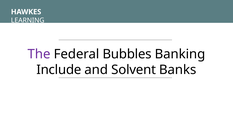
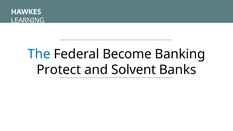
The colour: purple -> blue
Bubbles: Bubbles -> Become
Include: Include -> Protect
